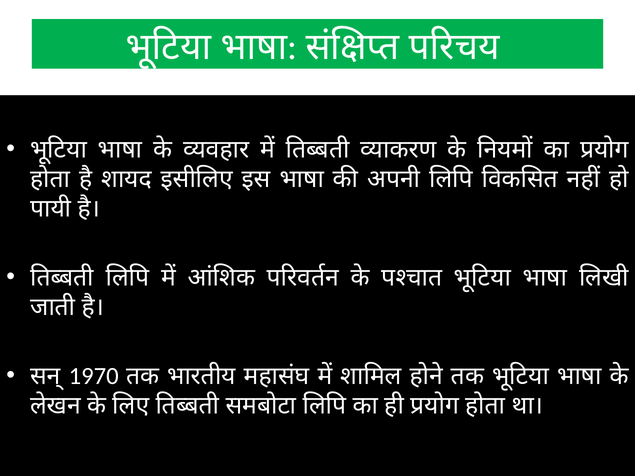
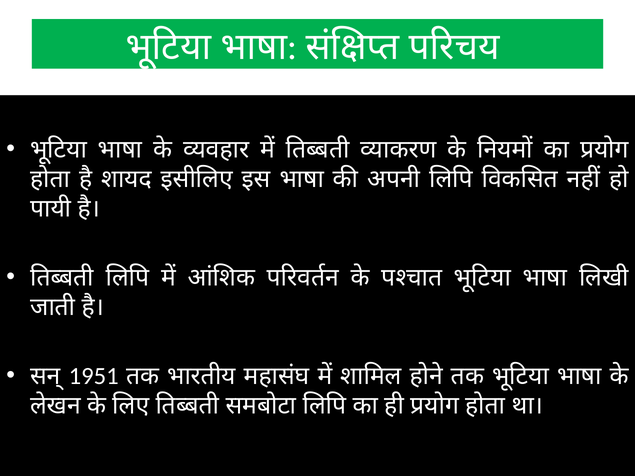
1970: 1970 -> 1951
